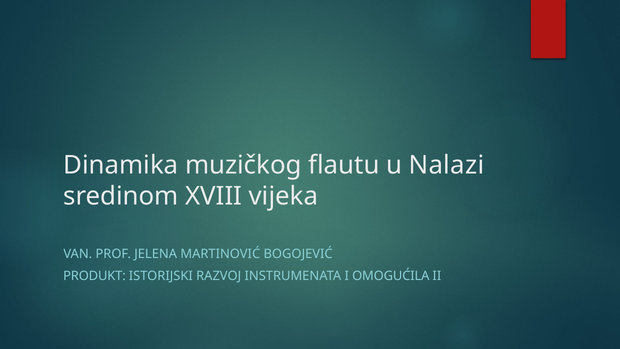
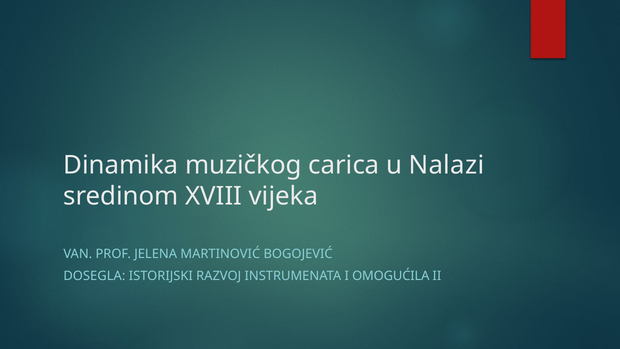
flautu: flautu -> carica
PRODUKT: PRODUKT -> DOSEGLA
